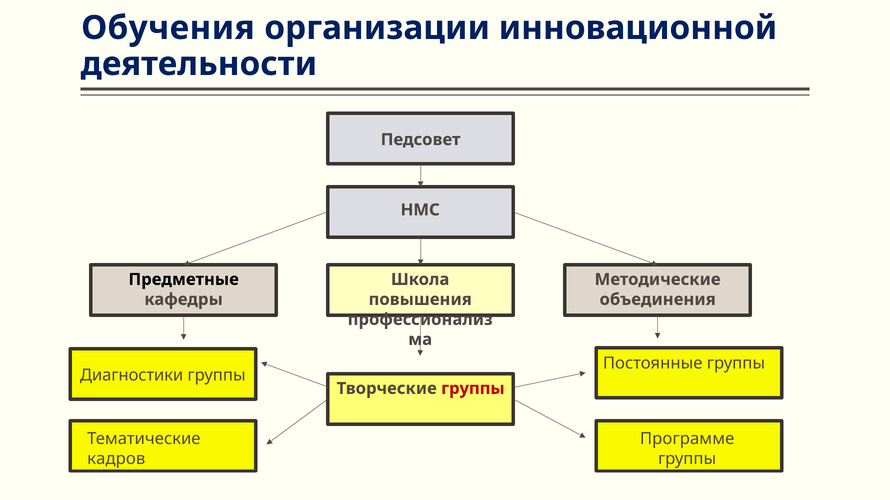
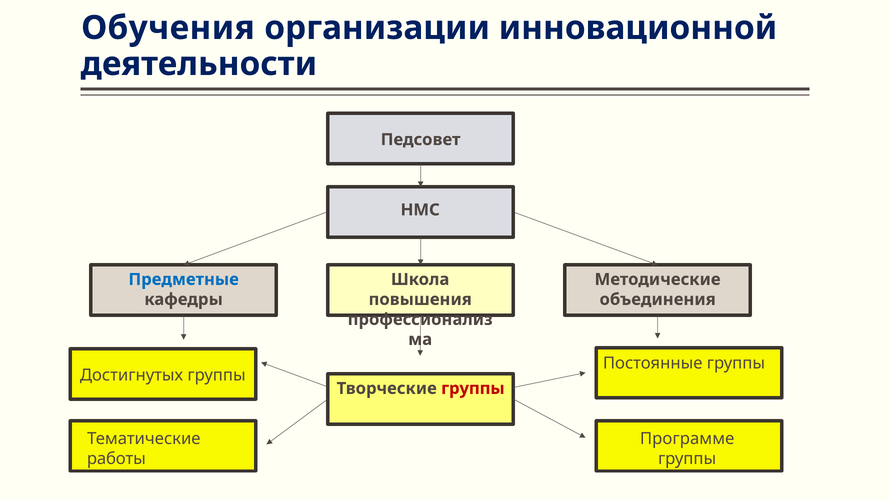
Предметные colour: black -> blue
Диагностики: Диагностики -> Достигнутых
кадров: кадров -> работы
